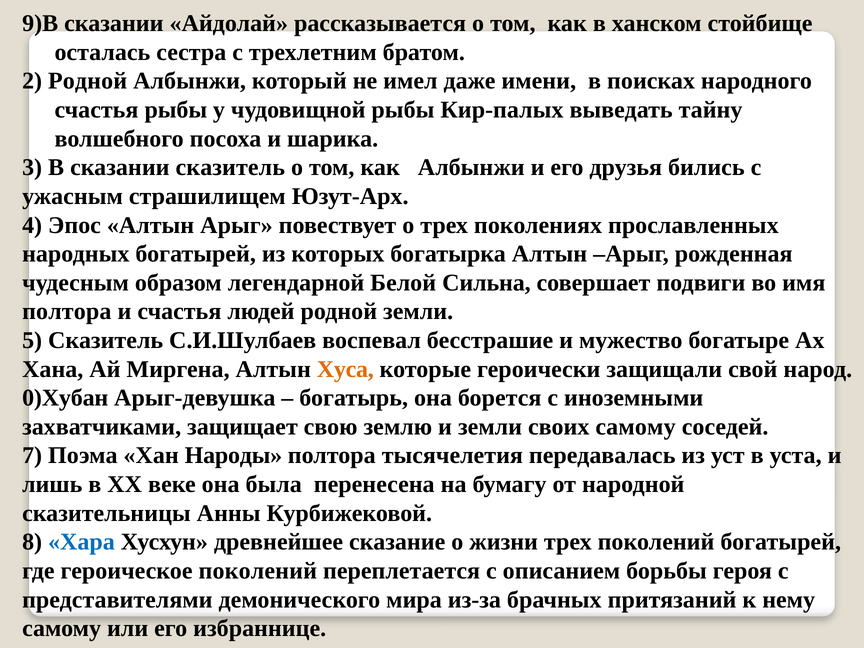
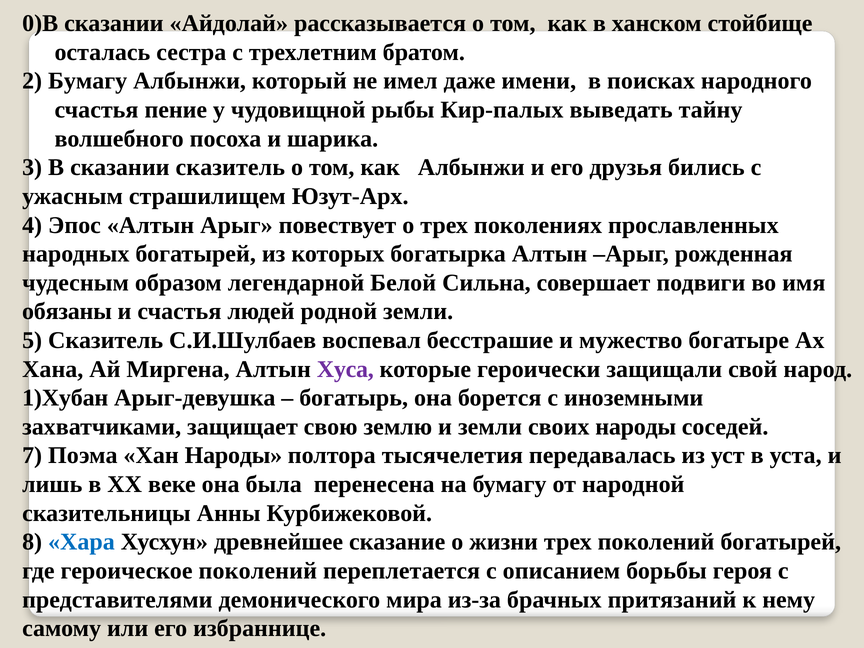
9)В: 9)В -> 0)В
2 Родной: Родной -> Бумагу
счастья рыбы: рыбы -> пение
полтора at (67, 312): полтора -> обязаны
Хуса colour: orange -> purple
0)Хубан: 0)Хубан -> 1)Хубан
своих самому: самому -> народы
